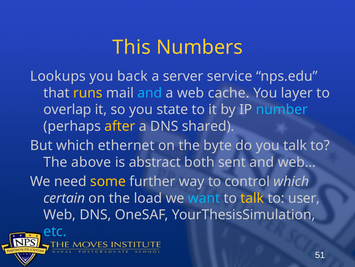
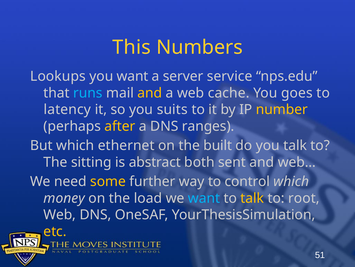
you back: back -> want
runs colour: yellow -> light blue
and at (150, 93) colour: light blue -> yellow
layer: layer -> goes
overlap: overlap -> latency
state: state -> suits
number colour: light blue -> yellow
shared: shared -> ranges
byte: byte -> built
above: above -> sitting
certain: certain -> money
user: user -> root
etc colour: light blue -> yellow
